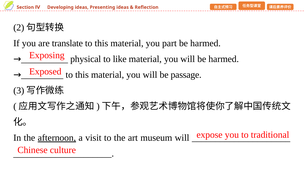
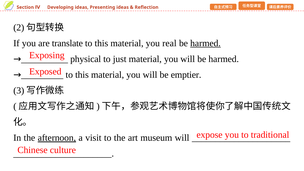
part: part -> real
harmed at (205, 43) underline: none -> present
like: like -> just
passage: passage -> emptier
